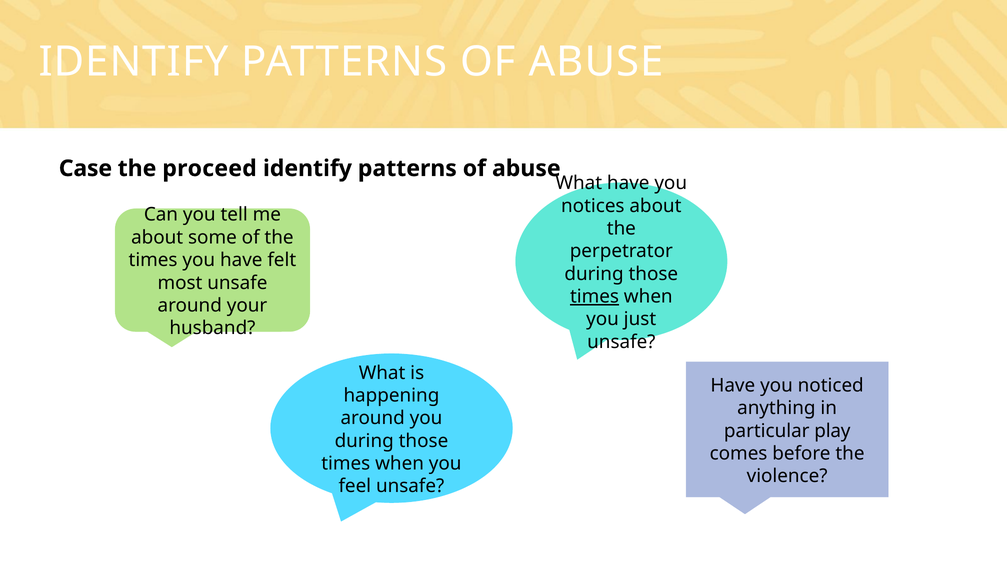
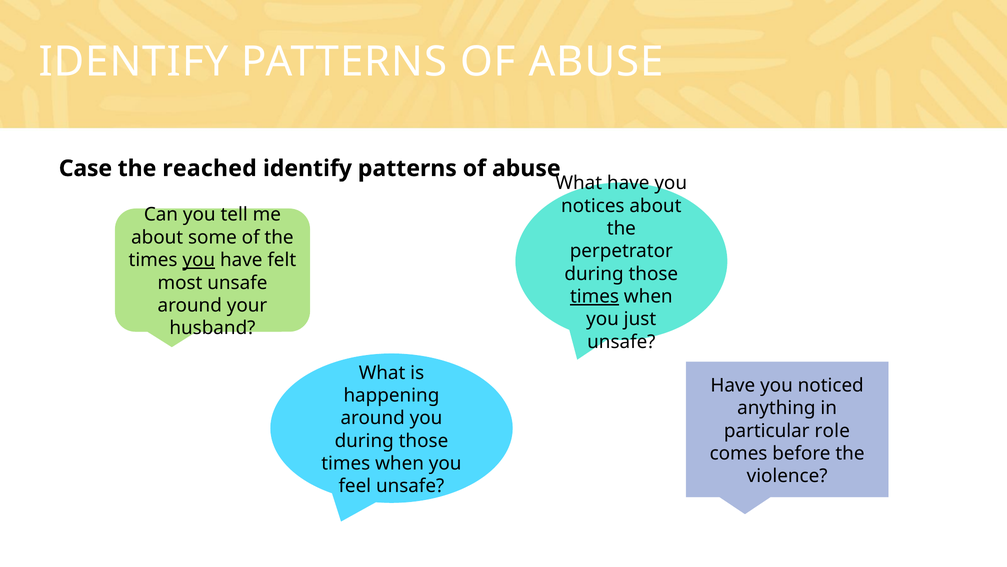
proceed: proceed -> reached
you at (199, 260) underline: none -> present
play: play -> role
